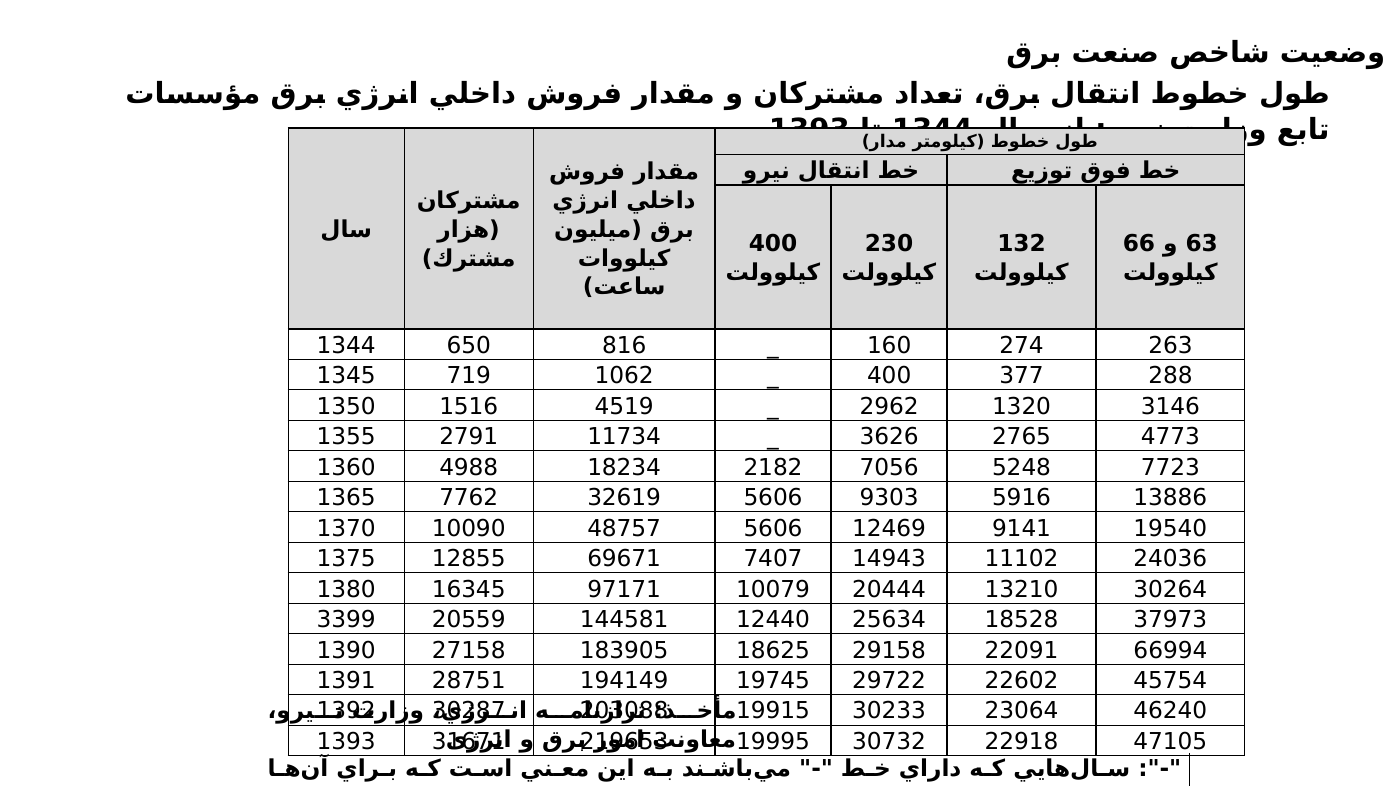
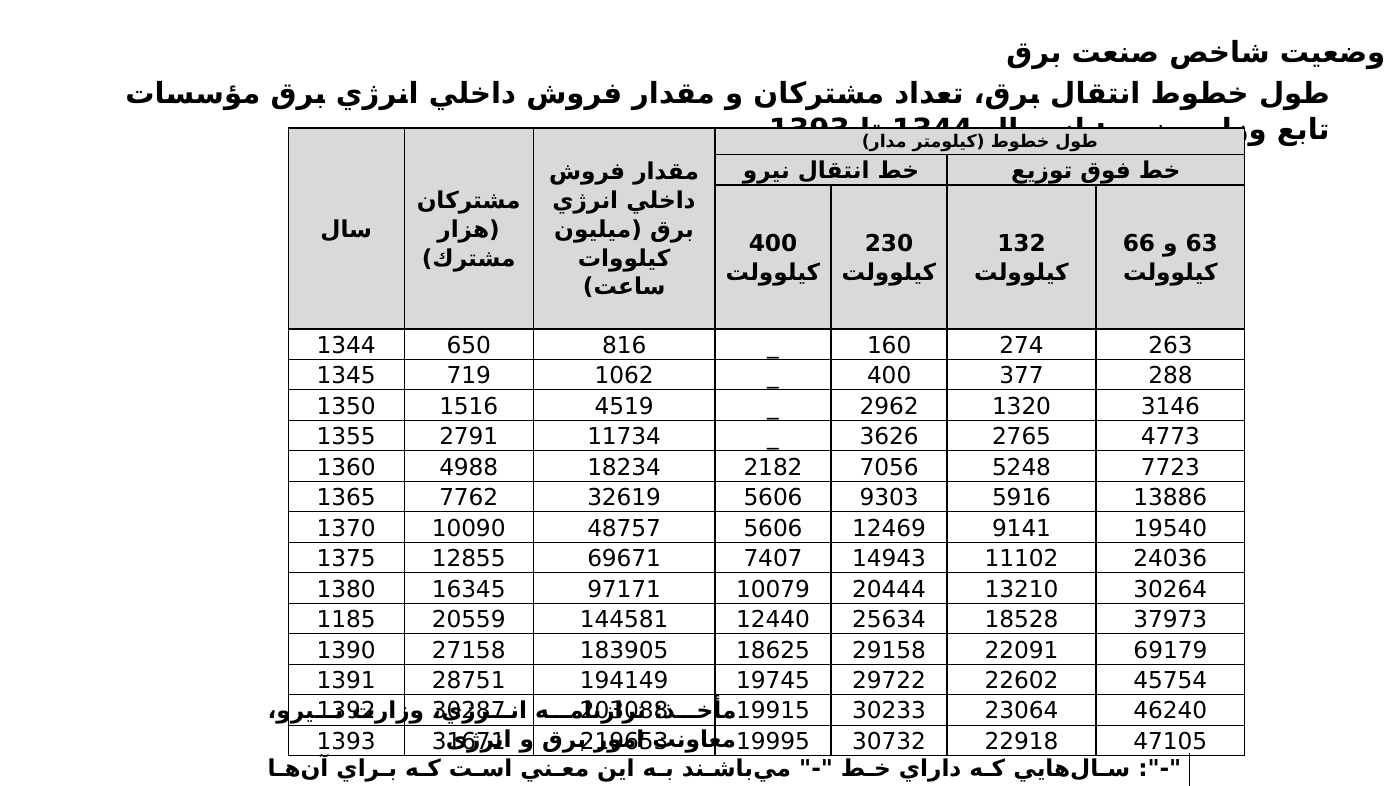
3399: 3399 -> 1185
66994: 66994 -> 69179
